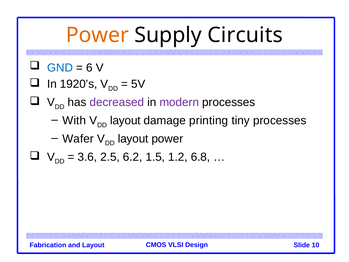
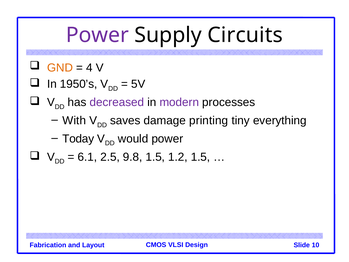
Power at (97, 35) colour: orange -> purple
GND colour: blue -> orange
6: 6 -> 4
1920’s: 1920’s -> 1950’s
layout at (125, 120): layout -> saves
tiny processes: processes -> everything
Wafer: Wafer -> Today
layout at (133, 139): layout -> would
3.6: 3.6 -> 6.1
6.2: 6.2 -> 9.8
1.2 6.8: 6.8 -> 1.5
